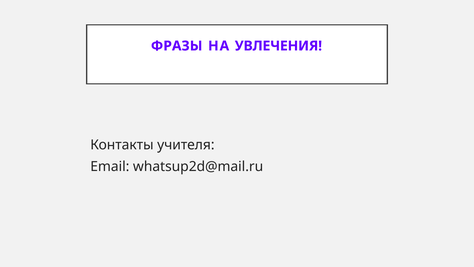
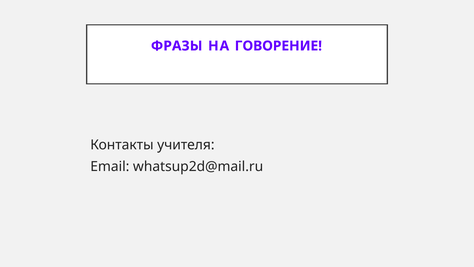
УВЛЕЧЕНИЯ: УВЛЕЧЕНИЯ -> ГОВОРЕНИЕ
